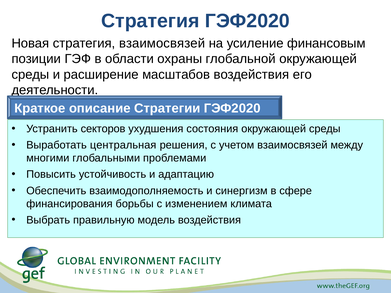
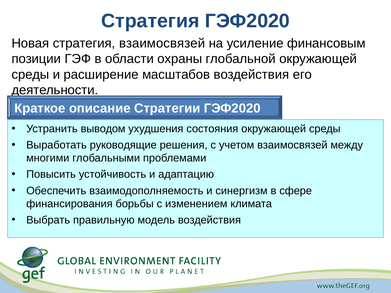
секторов: секторов -> выводом
центральная: центральная -> руководящие
